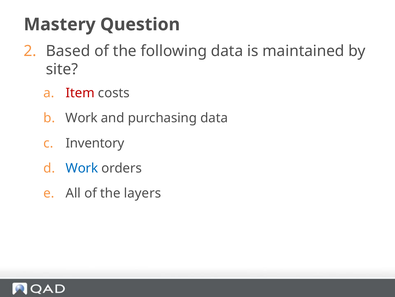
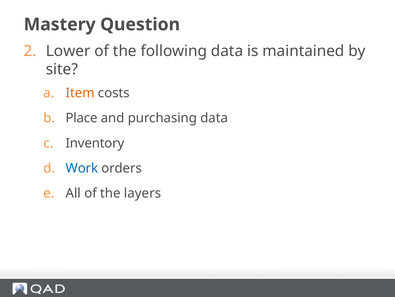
Based: Based -> Lower
Item colour: red -> orange
Work at (82, 118): Work -> Place
